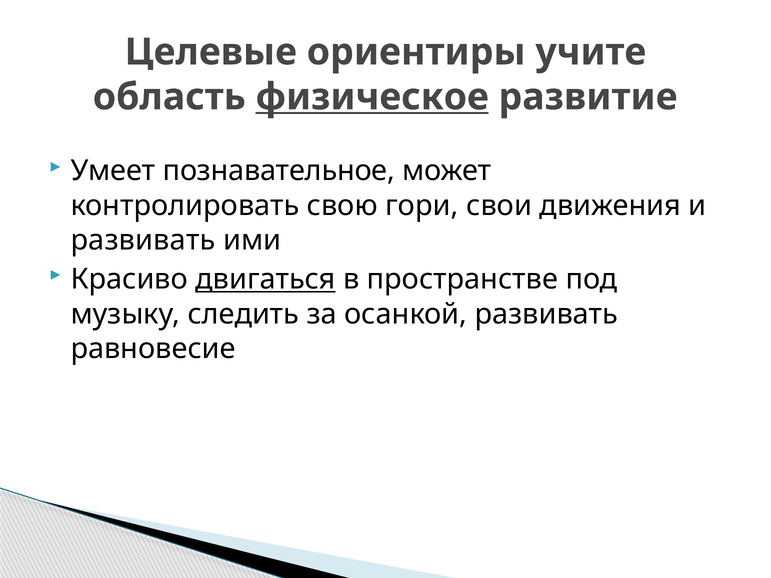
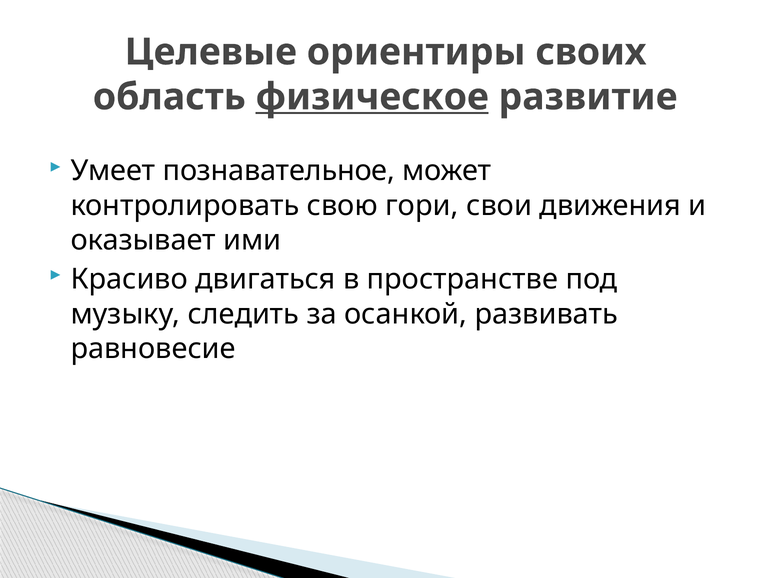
учите: учите -> своих
развивать at (143, 240): развивать -> оказывает
двигаться underline: present -> none
